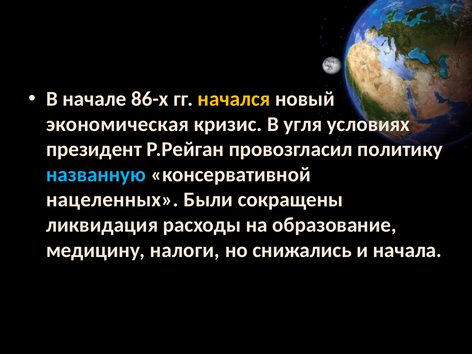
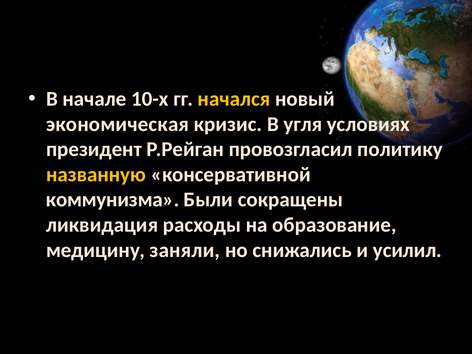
86-х: 86-х -> 10-х
названную colour: light blue -> yellow
нацеленных: нацеленных -> коммунизма
налоги: налоги -> заняли
начала: начала -> усилил
